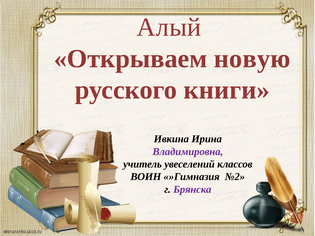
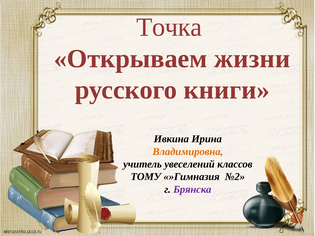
Алый: Алый -> Точка
новую: новую -> жизни
Владимировна colour: purple -> orange
ВОИН: ВОИН -> ТОМУ
